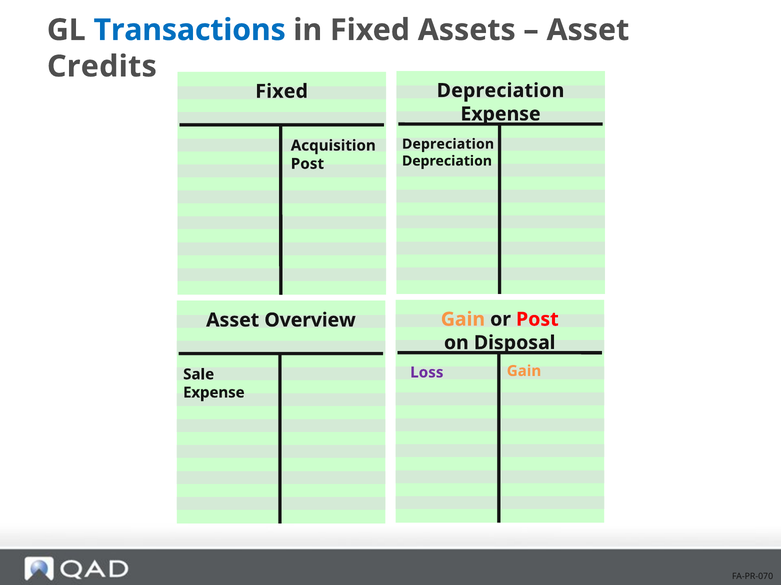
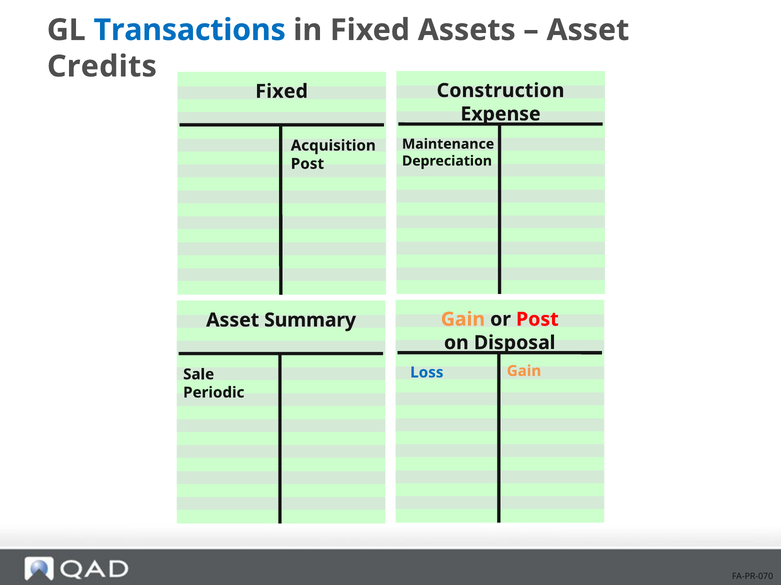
Depreciation at (500, 91): Depreciation -> Construction
Depreciation at (448, 144): Depreciation -> Maintenance
Overview: Overview -> Summary
Loss colour: purple -> blue
Expense at (214, 393): Expense -> Periodic
